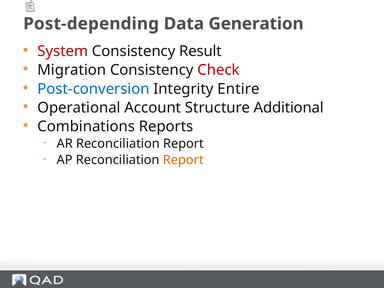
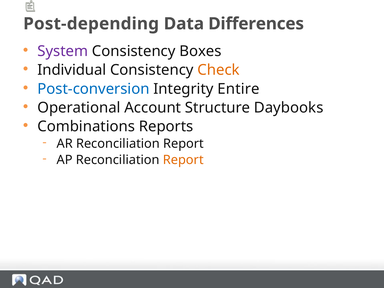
Generation: Generation -> Differences
System colour: red -> purple
Result: Result -> Boxes
Migration: Migration -> Individual
Check colour: red -> orange
Additional: Additional -> Daybooks
